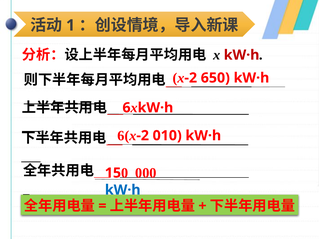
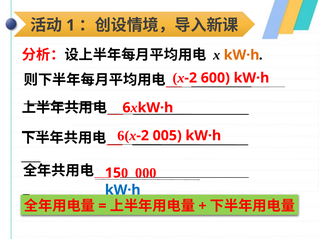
kW·h at (242, 55) colour: red -> orange
650: 650 -> 600
010: 010 -> 005
